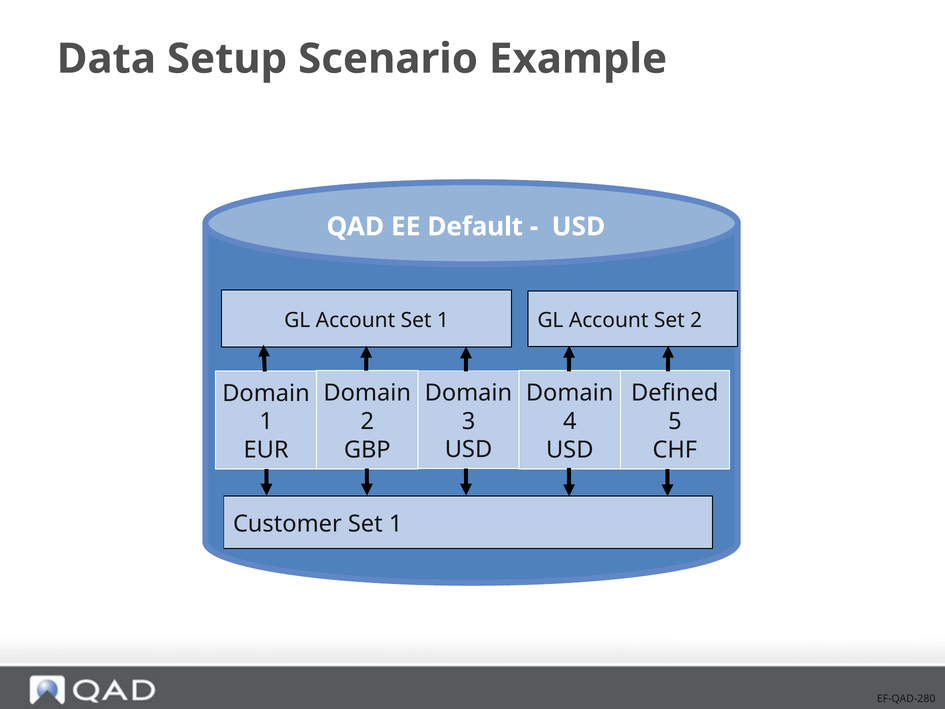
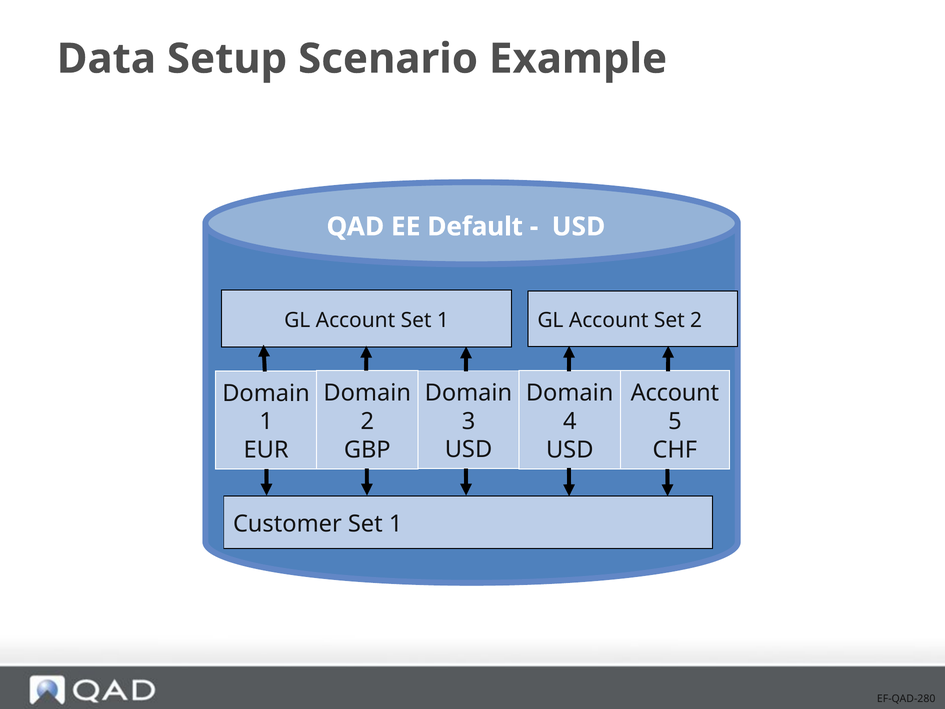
Defined at (675, 393): Defined -> Account
